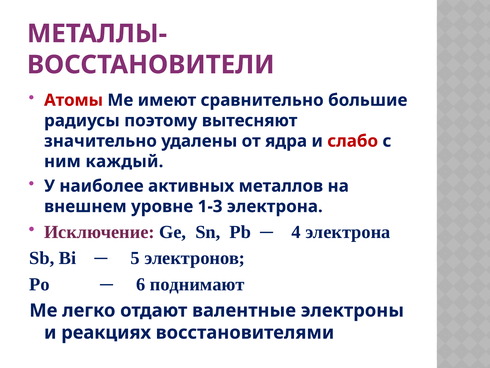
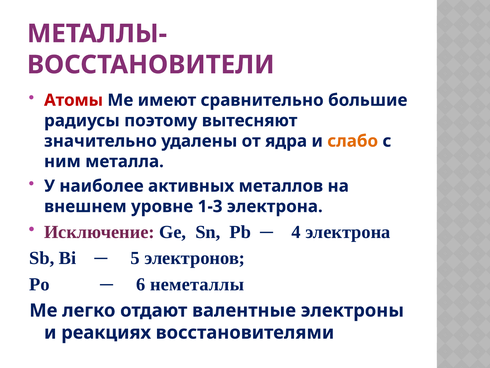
слабо colour: red -> orange
каждый: каждый -> металла
поднимают: поднимают -> неметаллы
